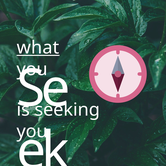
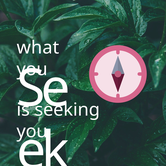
what underline: present -> none
